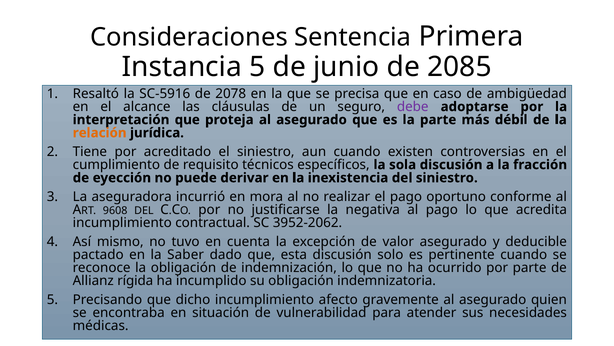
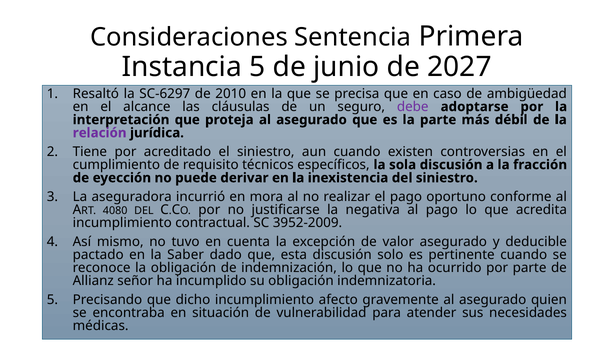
2085: 2085 -> 2027
SC-5916: SC-5916 -> SC-6297
2078: 2078 -> 2010
relación colour: orange -> purple
9608: 9608 -> 4080
3952-2062: 3952-2062 -> 3952-2009
rígida: rígida -> señor
